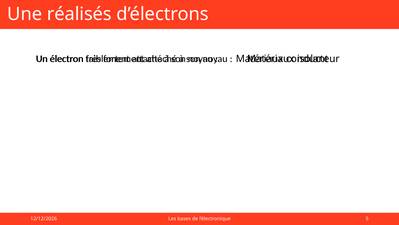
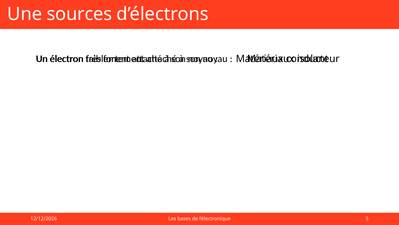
réalisés: réalisés -> sources
